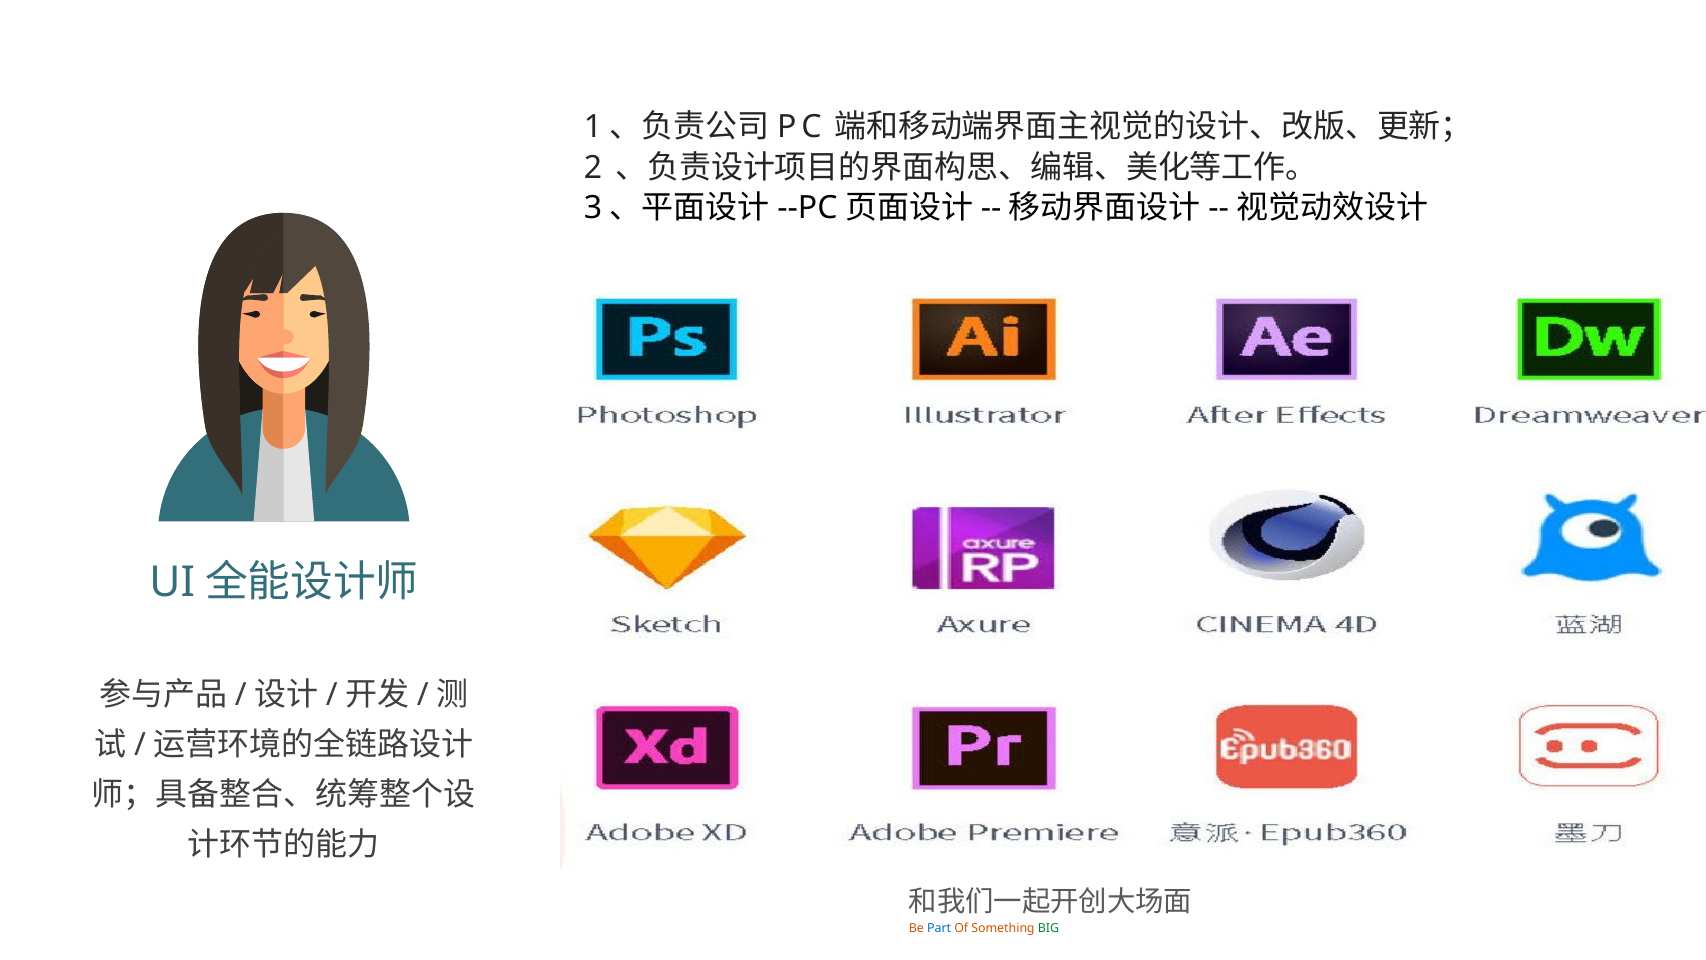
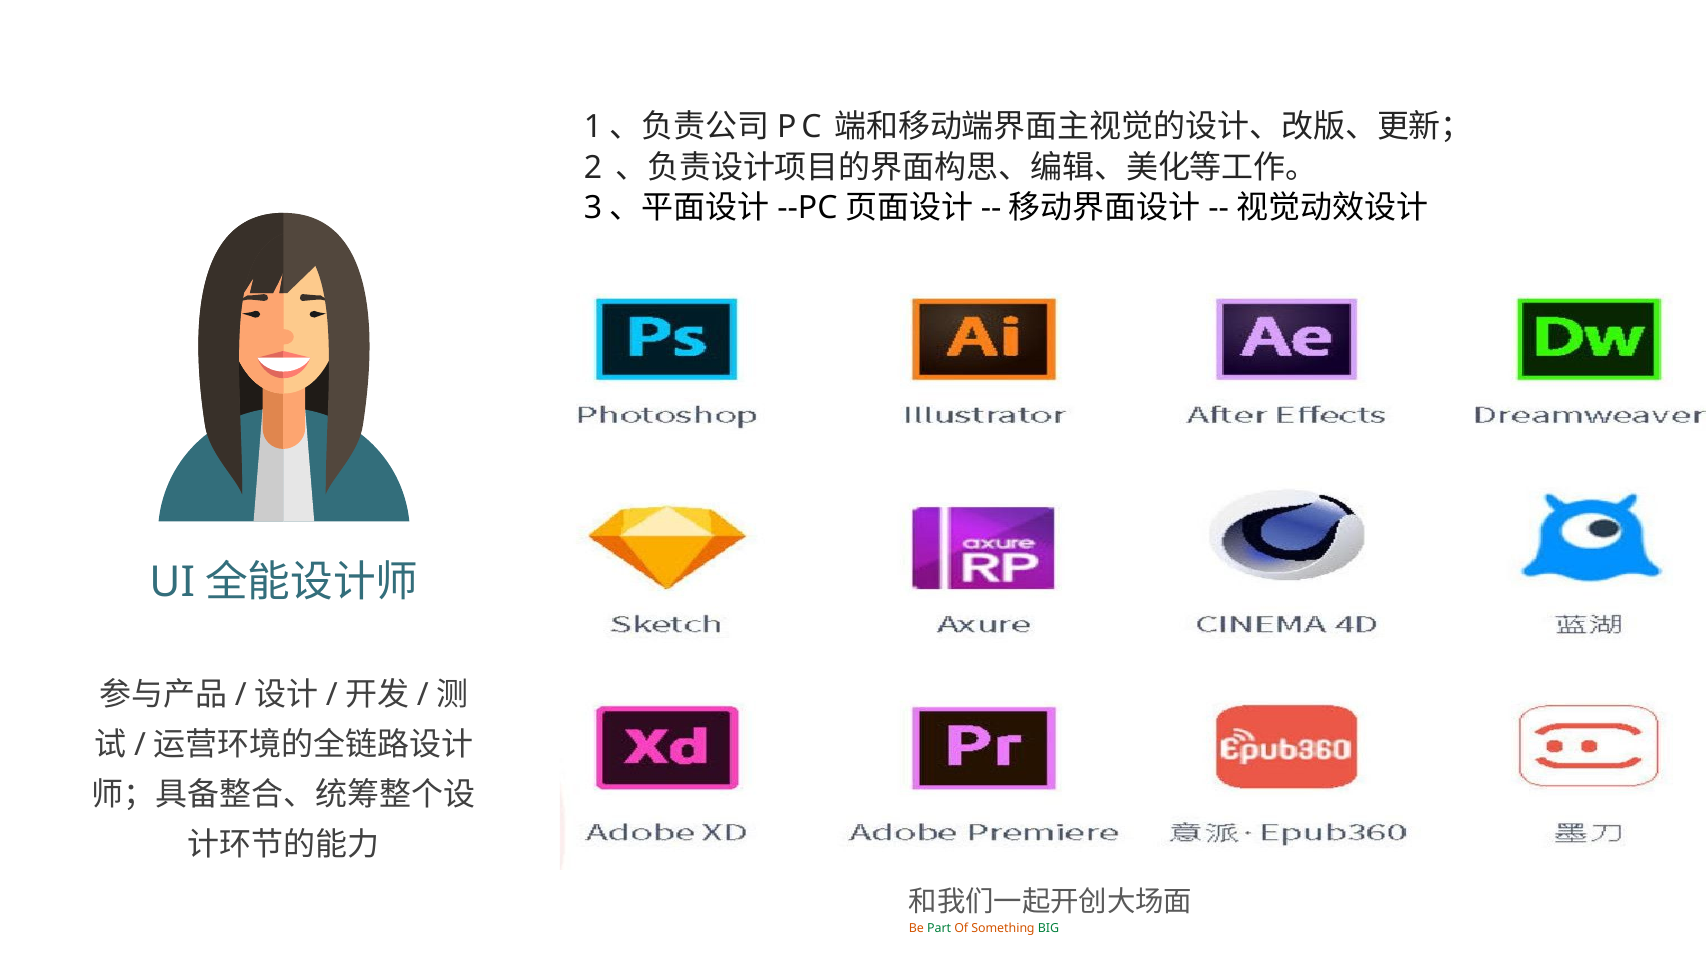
Part colour: blue -> green
